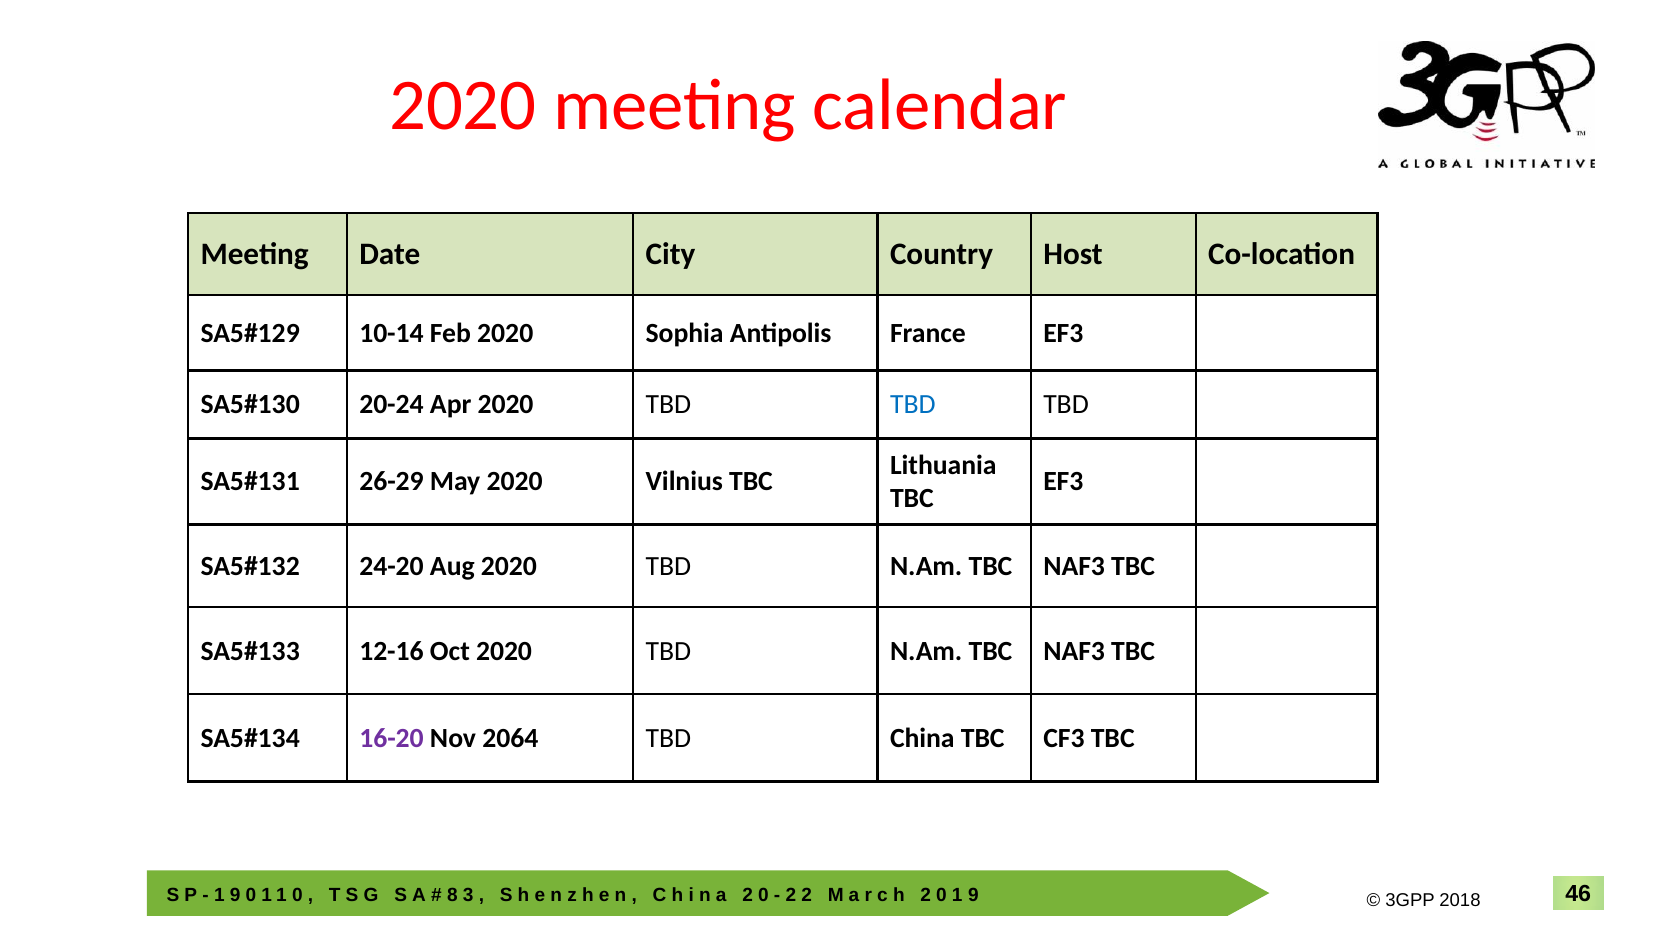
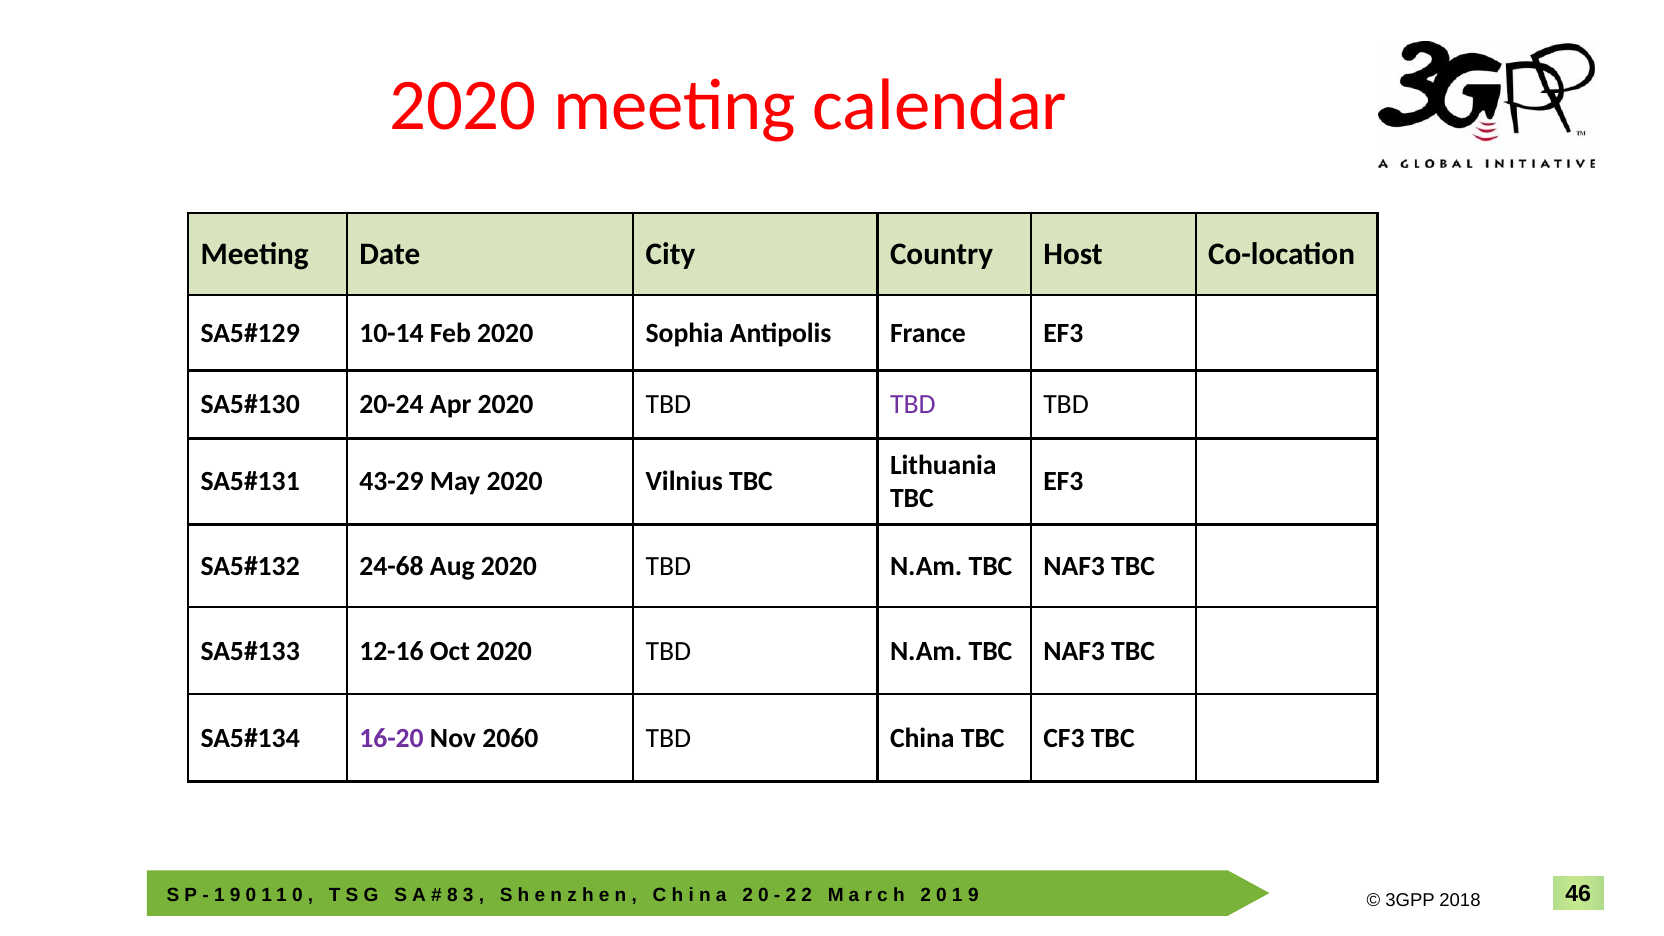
TBD at (913, 405) colour: blue -> purple
26-29: 26-29 -> 43-29
24-20: 24-20 -> 24-68
2064: 2064 -> 2060
